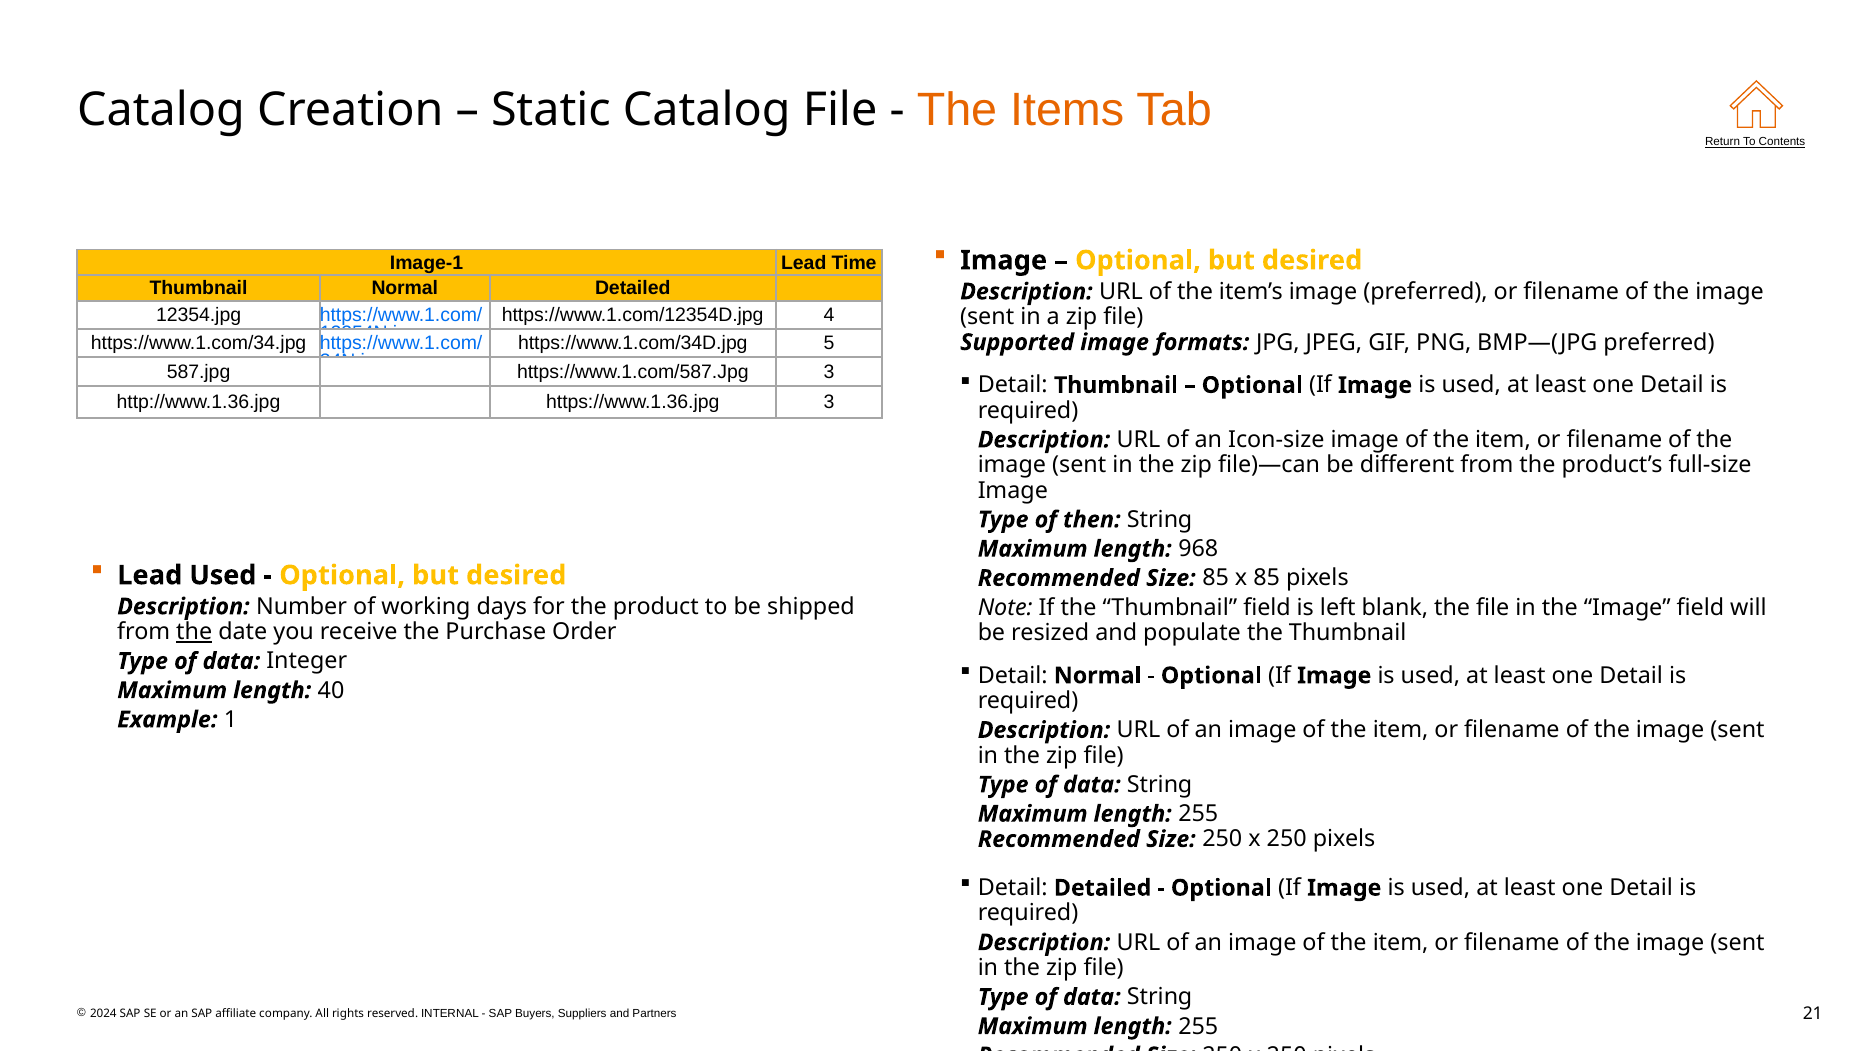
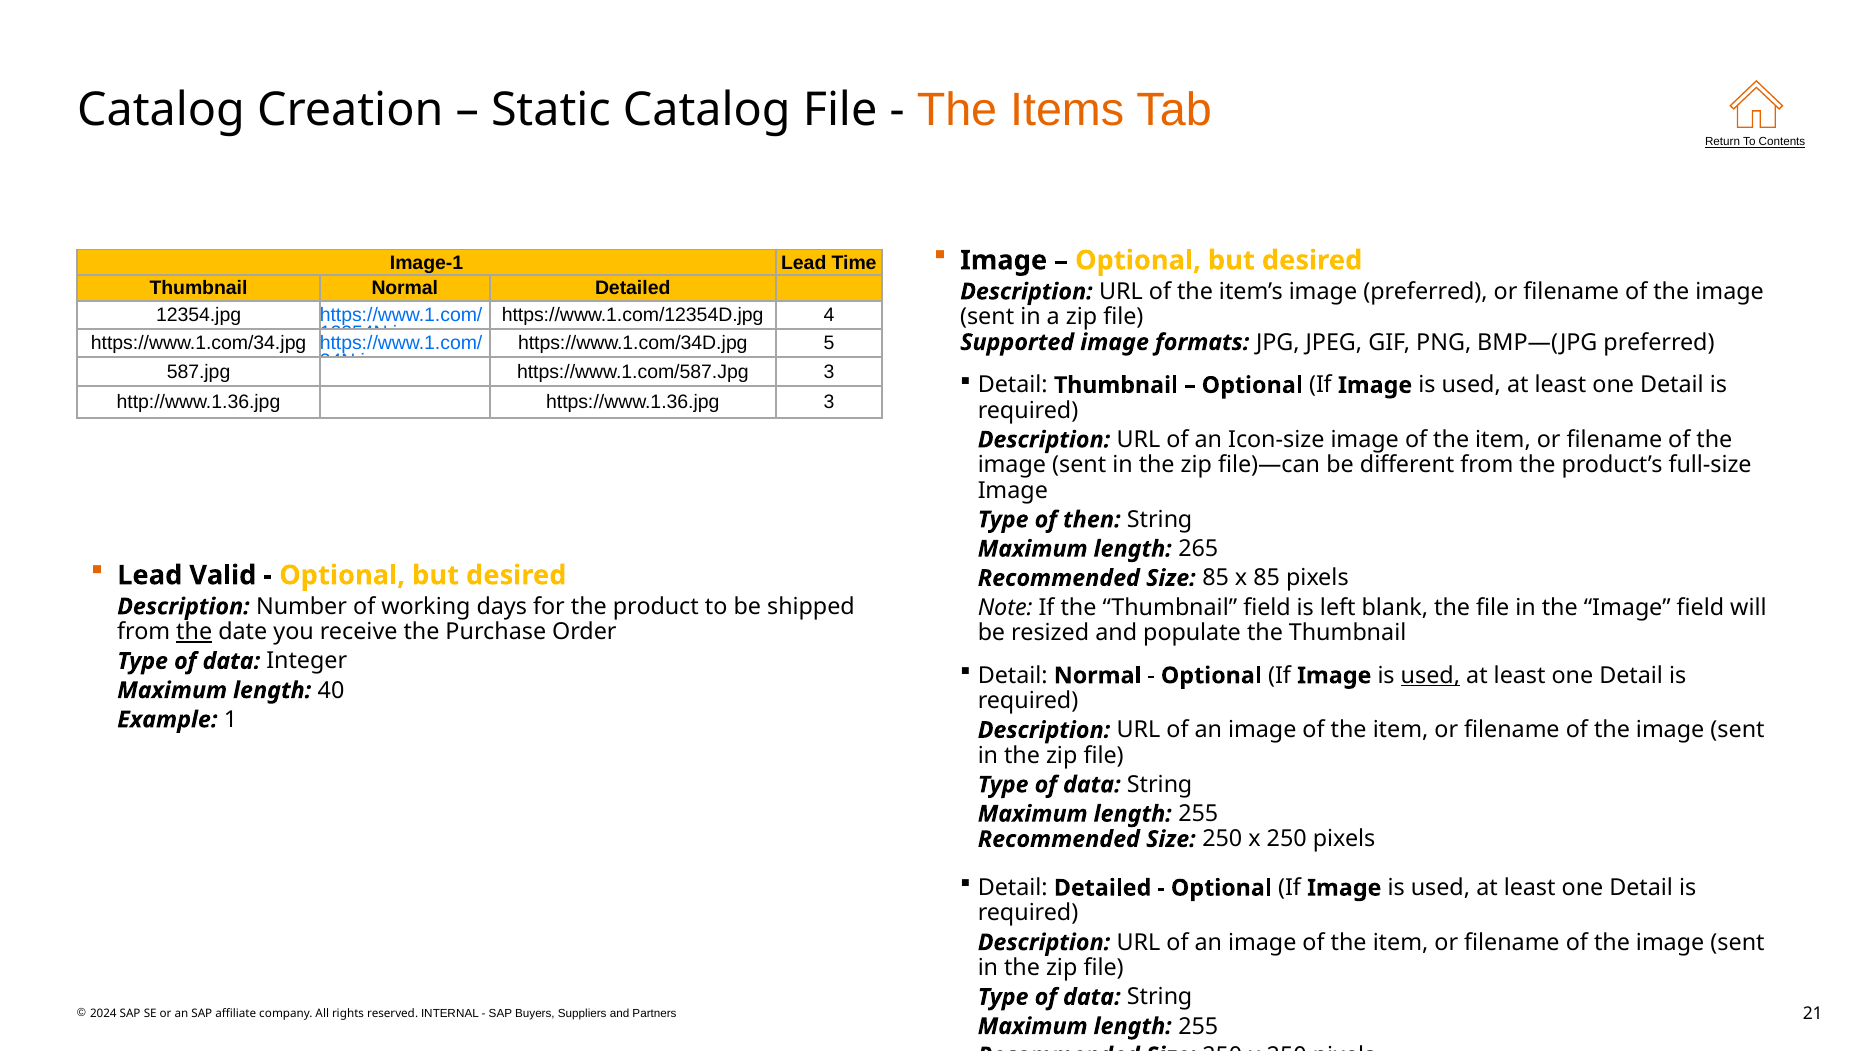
968: 968 -> 265
Lead Used: Used -> Valid
used at (1430, 675) underline: none -> present
